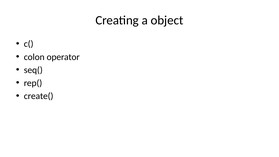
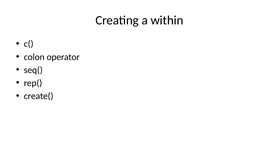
object: object -> within
